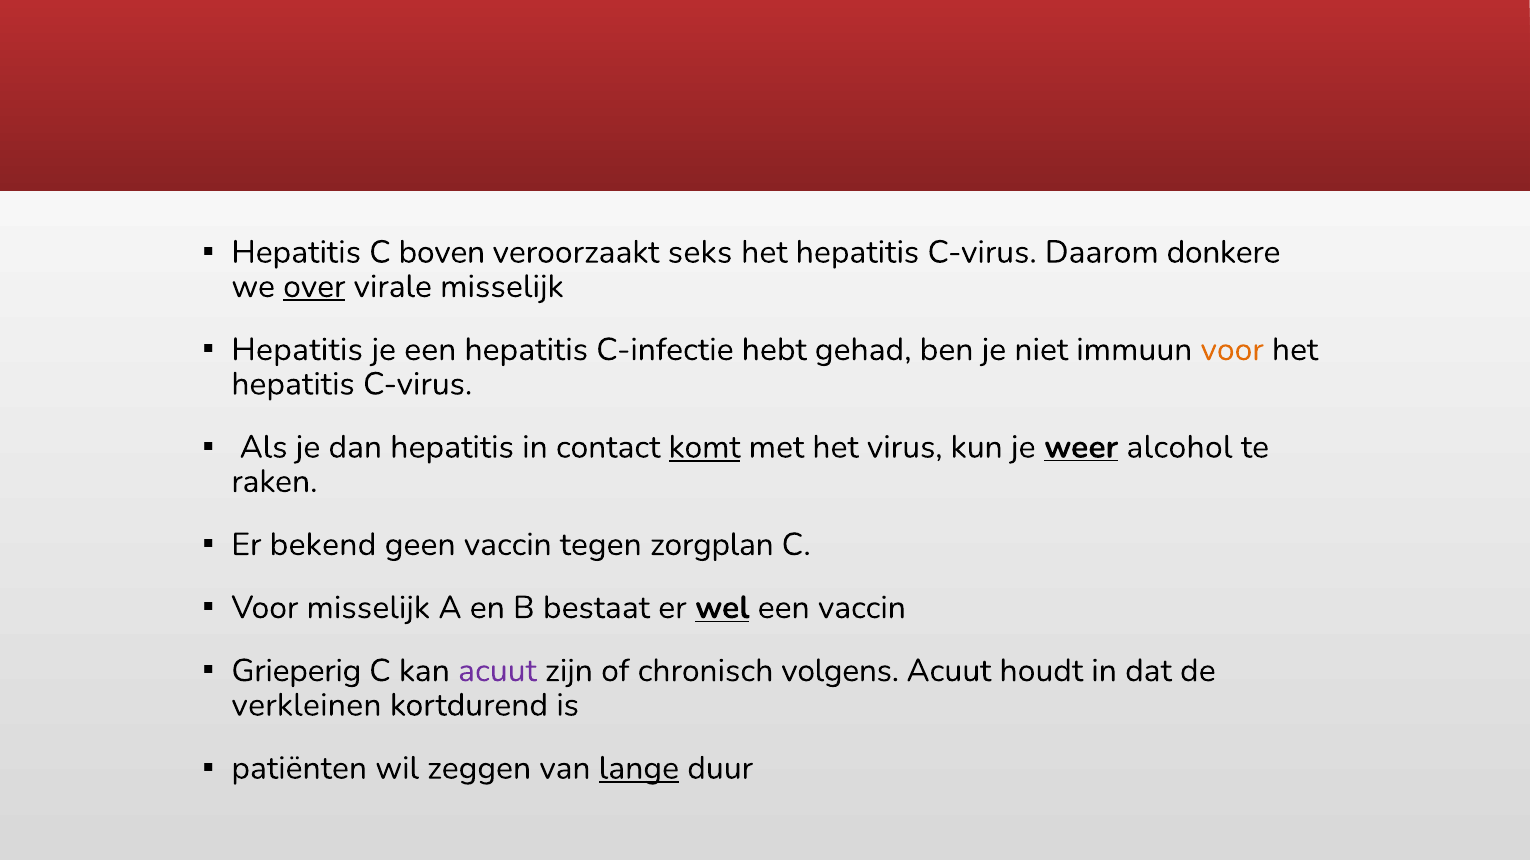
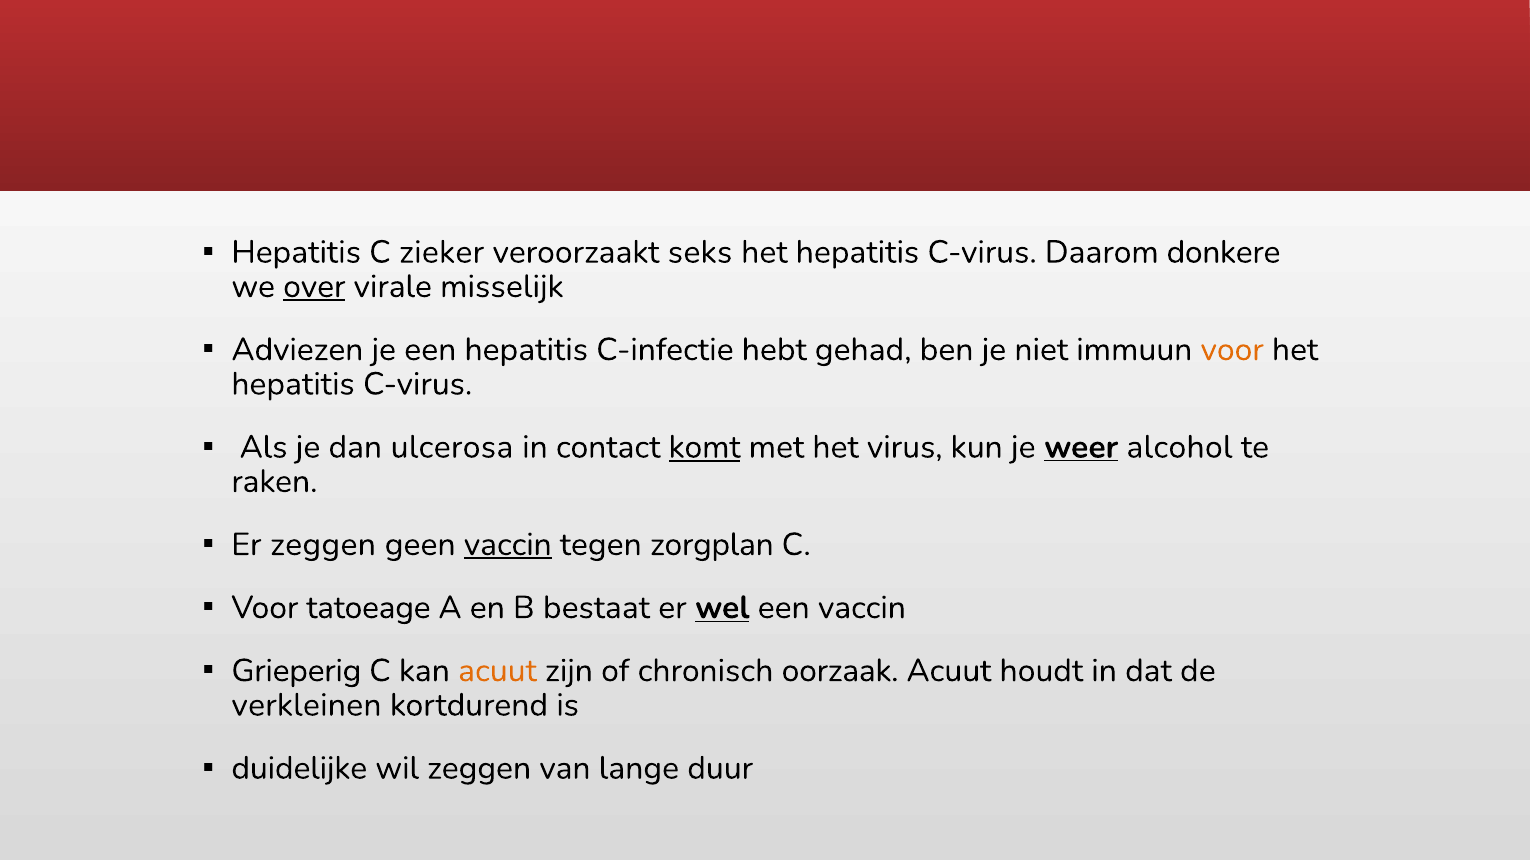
boven: boven -> zieker
Hepatitis at (297, 350): Hepatitis -> Adviezen
dan hepatitis: hepatitis -> ulcerosa
Er bekend: bekend -> zeggen
vaccin at (508, 545) underline: none -> present
Voor misselijk: misselijk -> tatoeage
acuut at (497, 671) colour: purple -> orange
volgens: volgens -> oorzaak
patiënten: patiënten -> duidelijke
lange underline: present -> none
